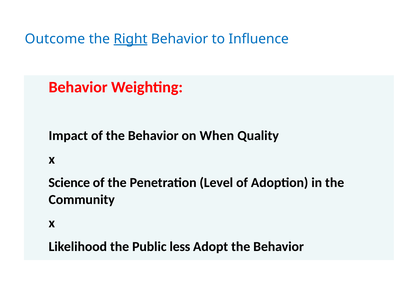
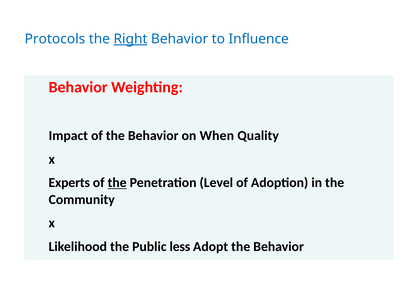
Outcome: Outcome -> Protocols
Science: Science -> Experts
the at (117, 183) underline: none -> present
